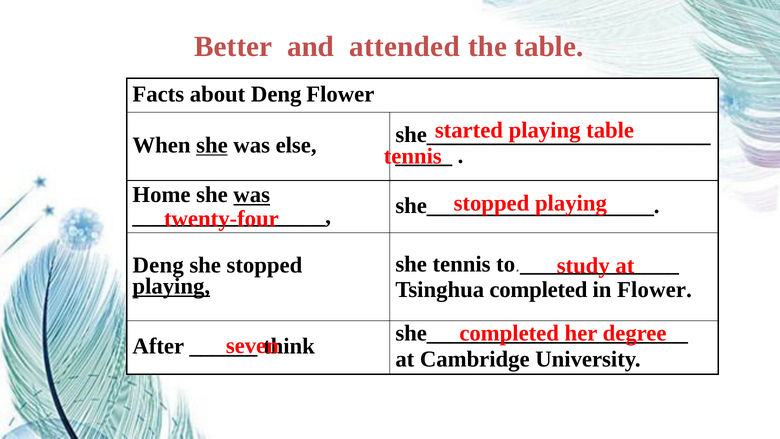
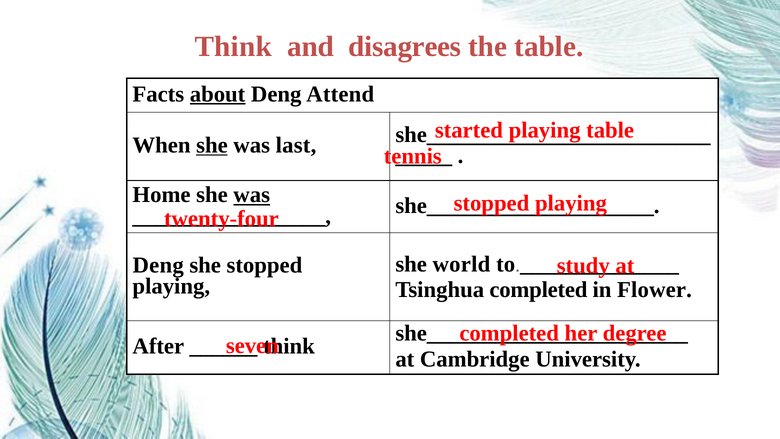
Better at (233, 47): Better -> Think
attended: attended -> disagrees
about underline: none -> present
Deng Flower: Flower -> Attend
else: else -> last
she tennis: tennis -> world
playing at (171, 286) underline: present -> none
